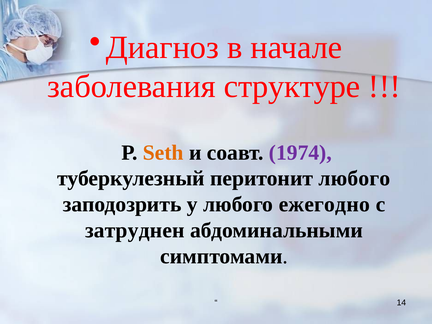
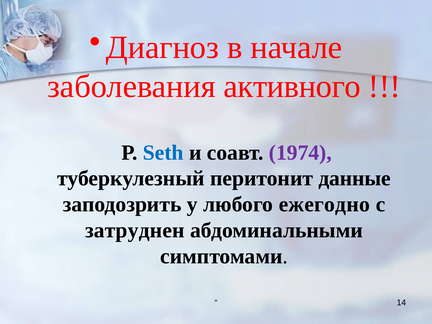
структуре: структуре -> активного
Seth colour: orange -> blue
перитонит любого: любого -> данные
